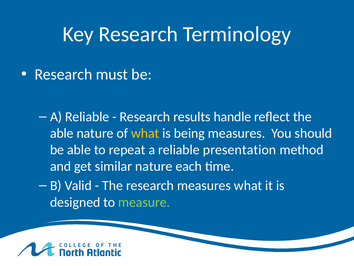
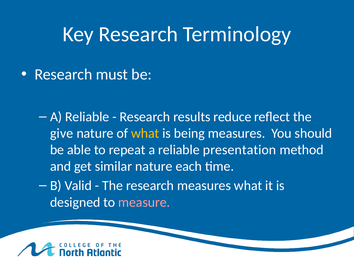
handle: handle -> reduce
able at (62, 133): able -> give
measure colour: light green -> pink
